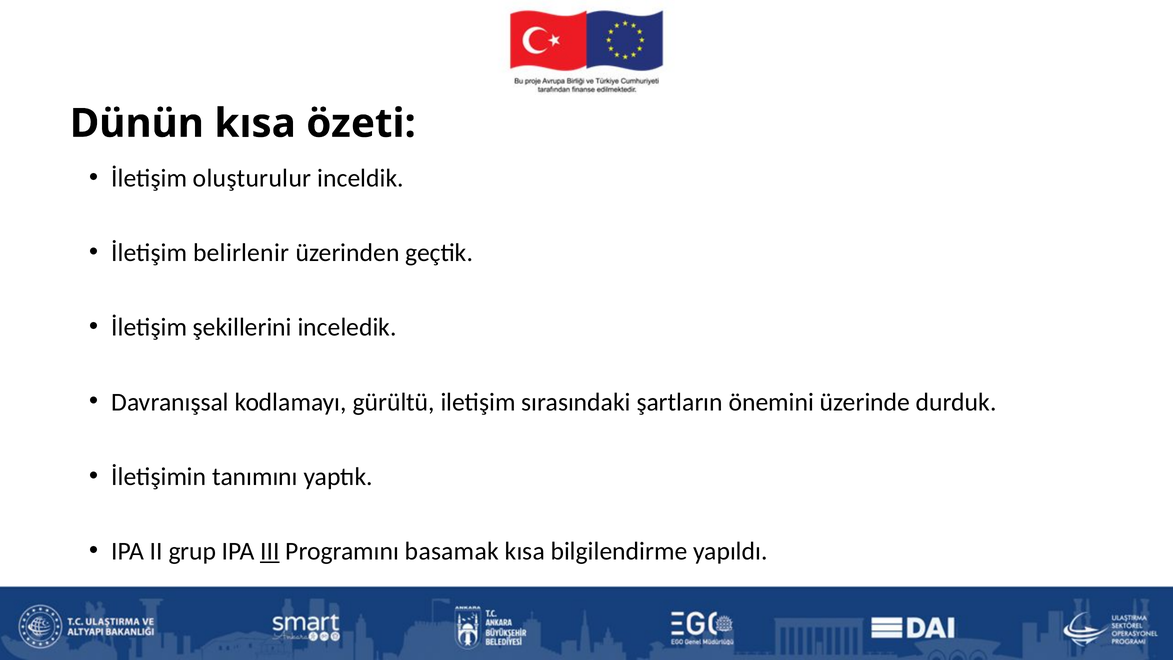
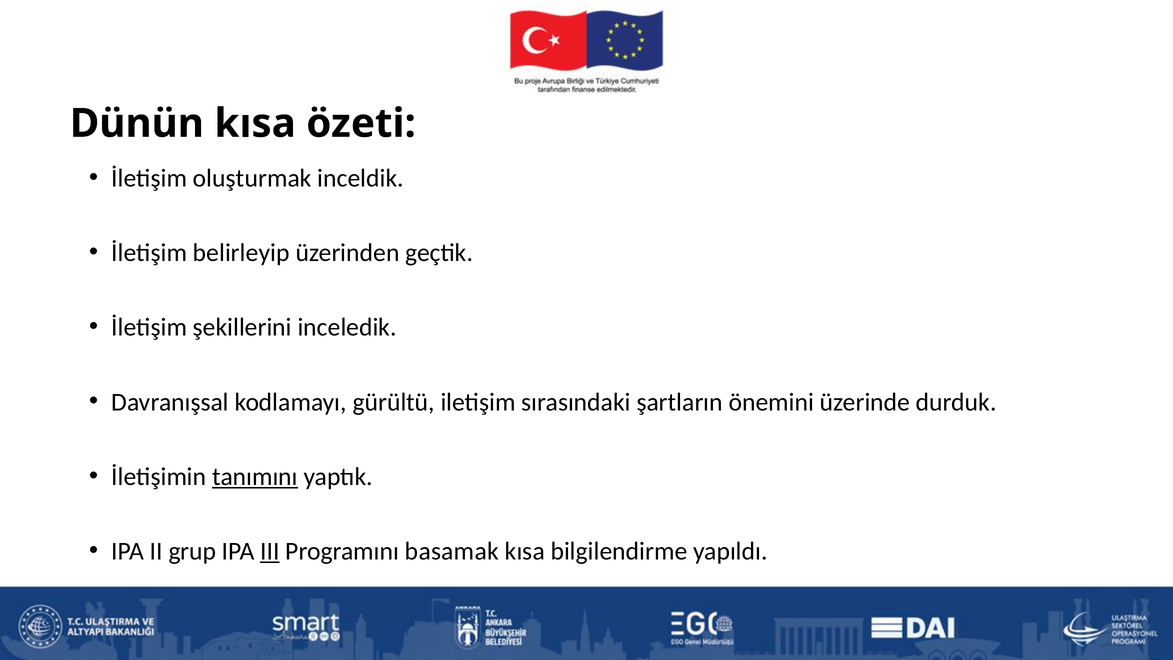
oluşturulur: oluşturulur -> oluşturmak
belirlenir: belirlenir -> belirleyip
tanımını underline: none -> present
